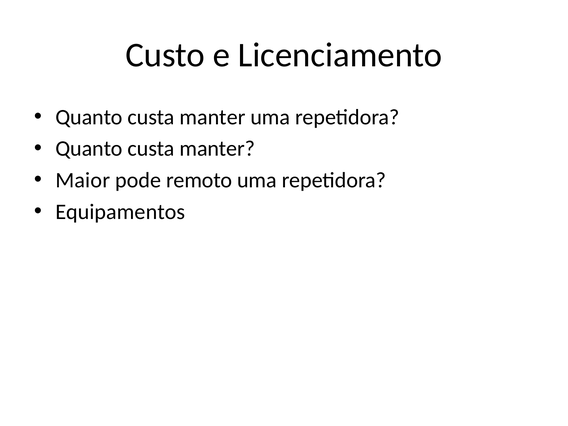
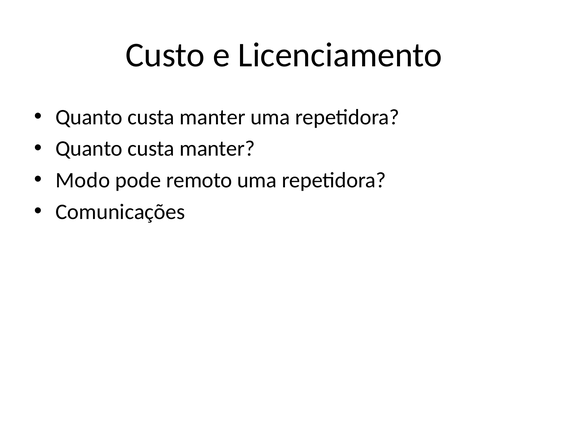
Maior: Maior -> Modo
Equipamentos: Equipamentos -> Comunicações
